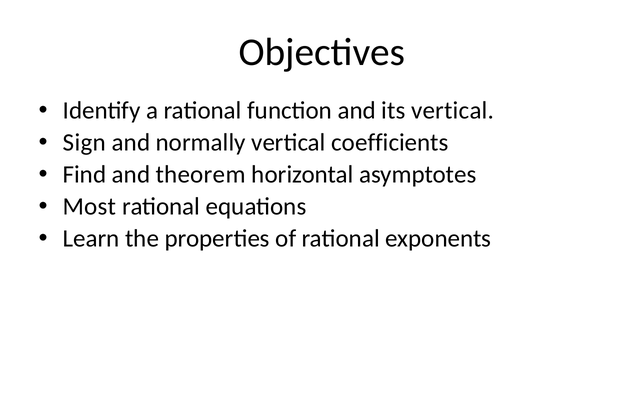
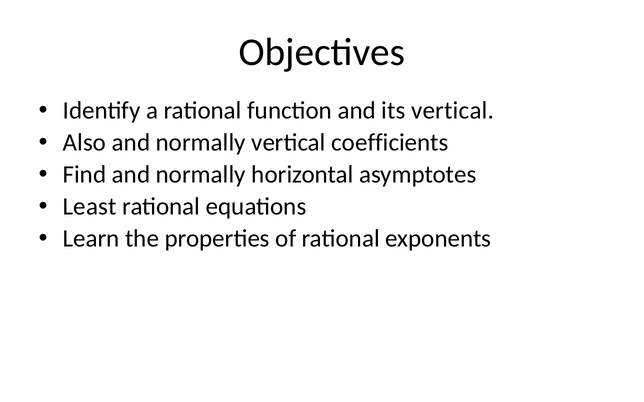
Sign: Sign -> Also
Find and theorem: theorem -> normally
Most: Most -> Least
